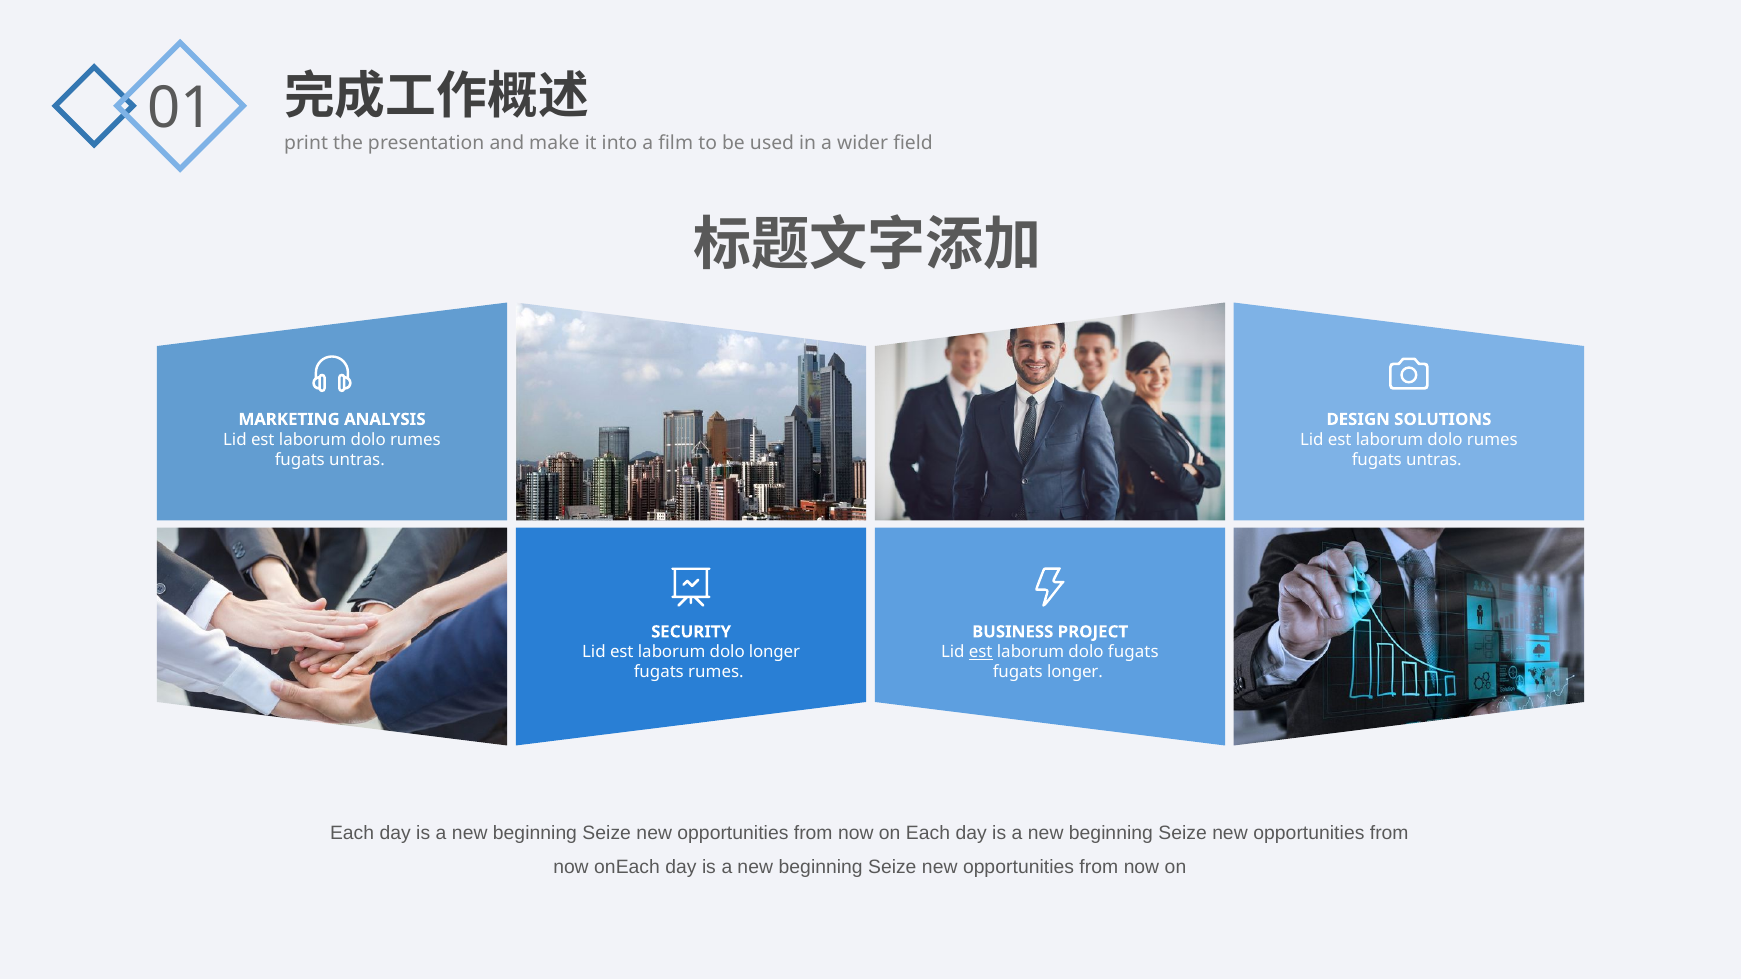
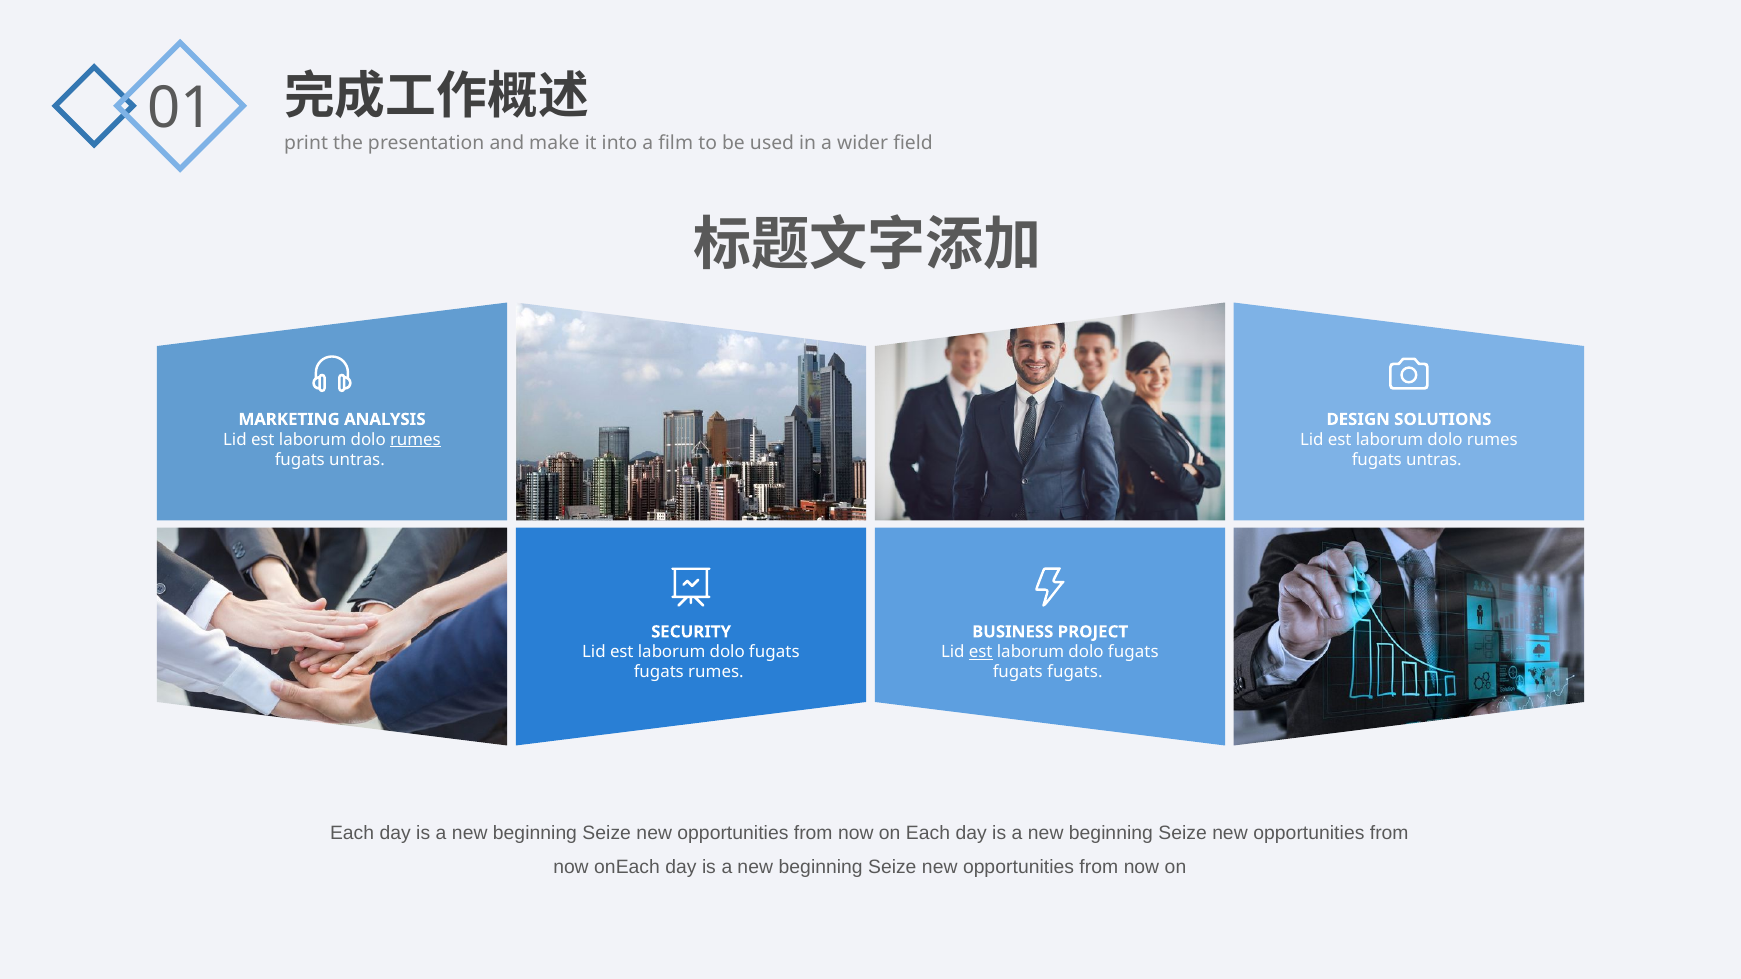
rumes at (415, 440) underline: none -> present
longer at (774, 652): longer -> fugats
longer at (1075, 673): longer -> fugats
